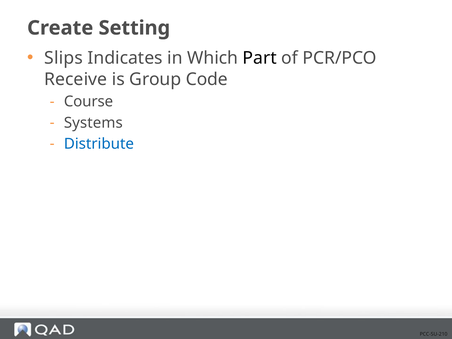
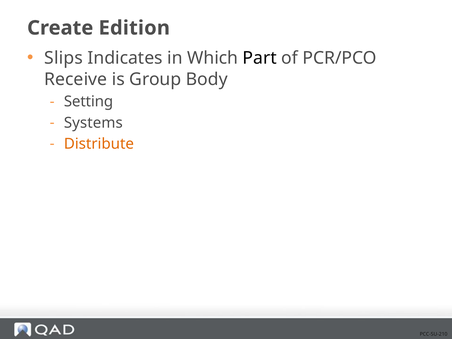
Setting: Setting -> Edition
Code: Code -> Body
Course: Course -> Setting
Distribute colour: blue -> orange
